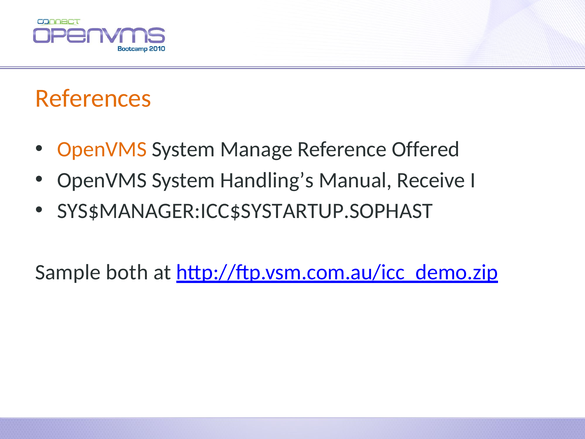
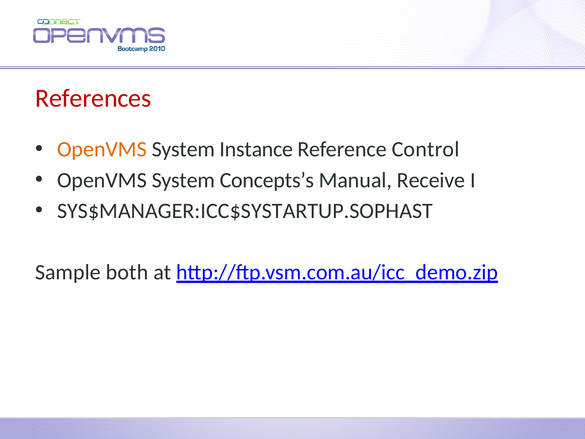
References colour: orange -> red
Manage: Manage -> Instance
Offered: Offered -> Control
Handling’s: Handling’s -> Concepts’s
